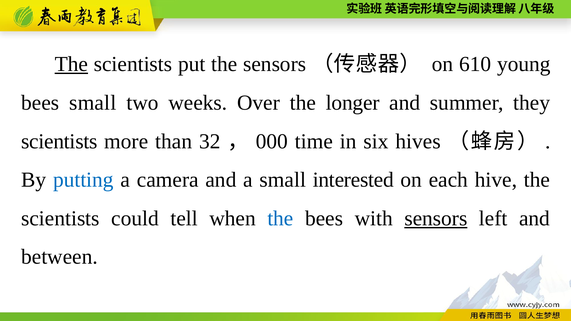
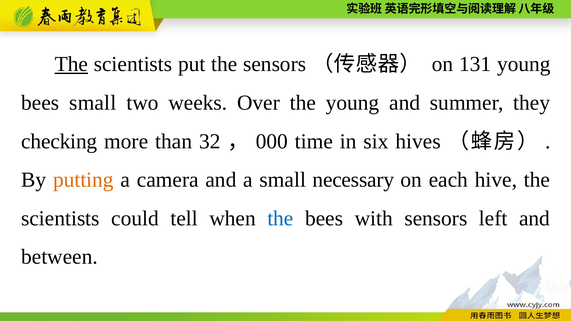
610: 610 -> 131
the longer: longer -> young
scientists at (59, 141): scientists -> checking
putting colour: blue -> orange
interested: interested -> necessary
sensors at (436, 218) underline: present -> none
